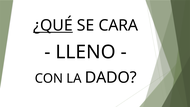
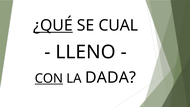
CARA: CARA -> CUAL
CON underline: none -> present
DADO: DADO -> DADA
